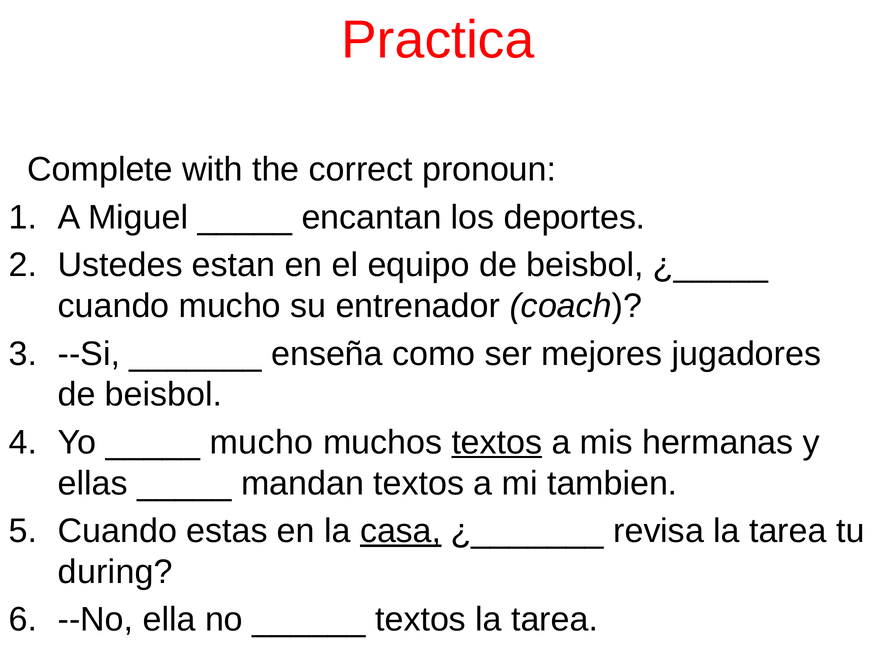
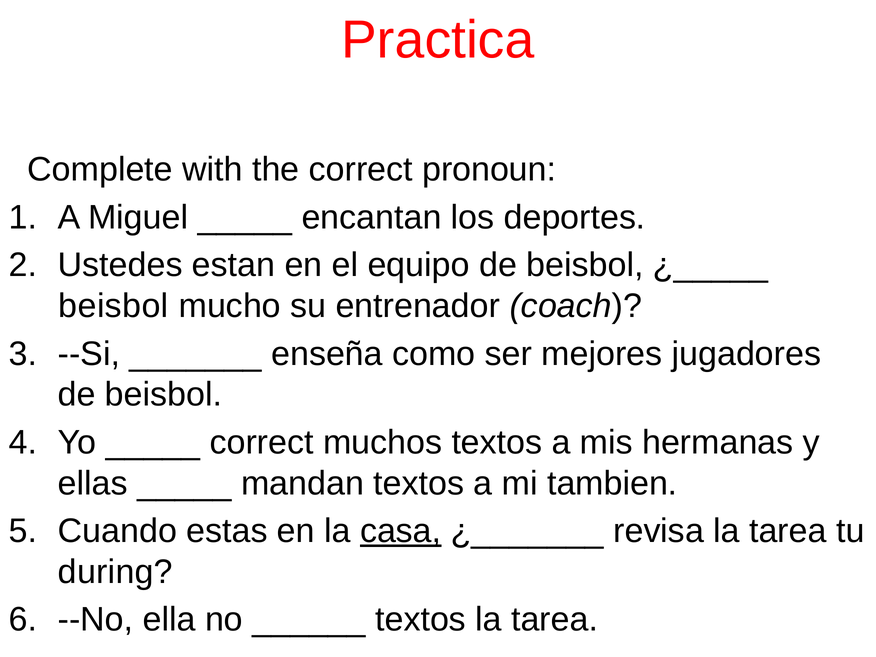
cuando at (114, 306): cuando -> beisbol
mucho at (261, 442): mucho -> correct
textos at (497, 442) underline: present -> none
